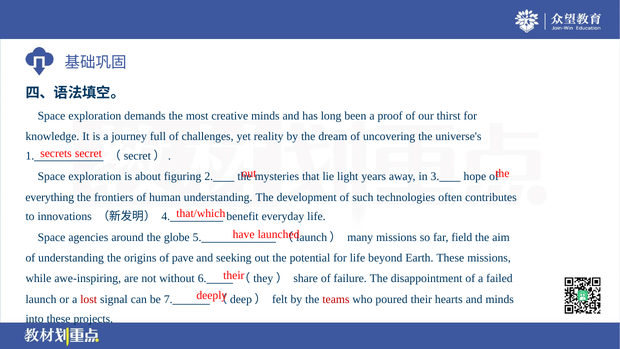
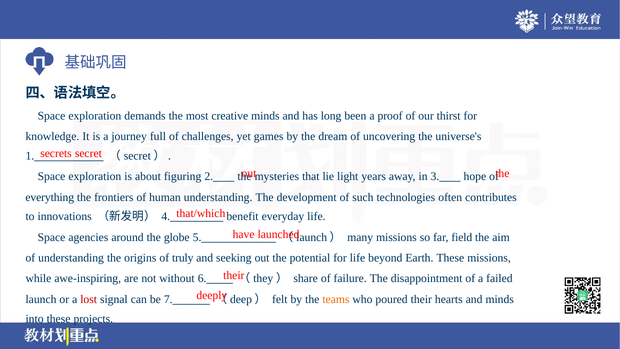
reality: reality -> games
pave: pave -> truly
teams colour: red -> orange
